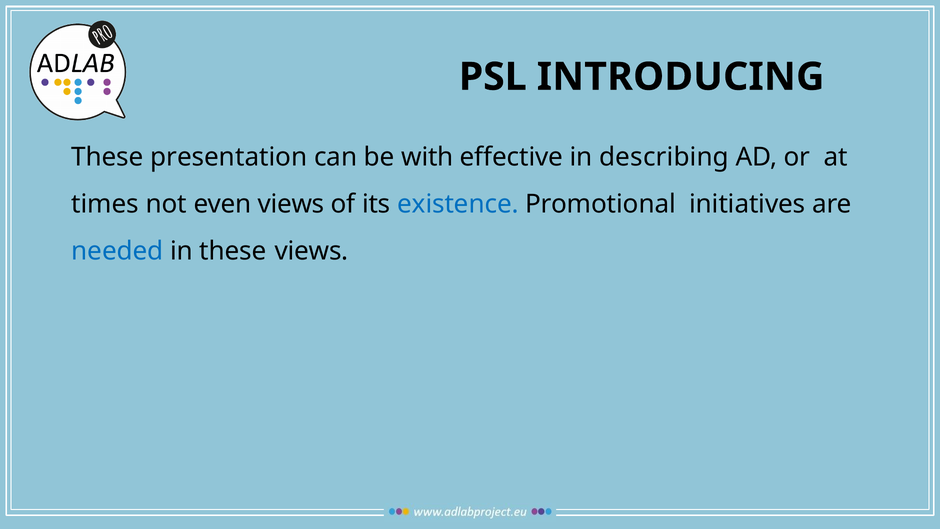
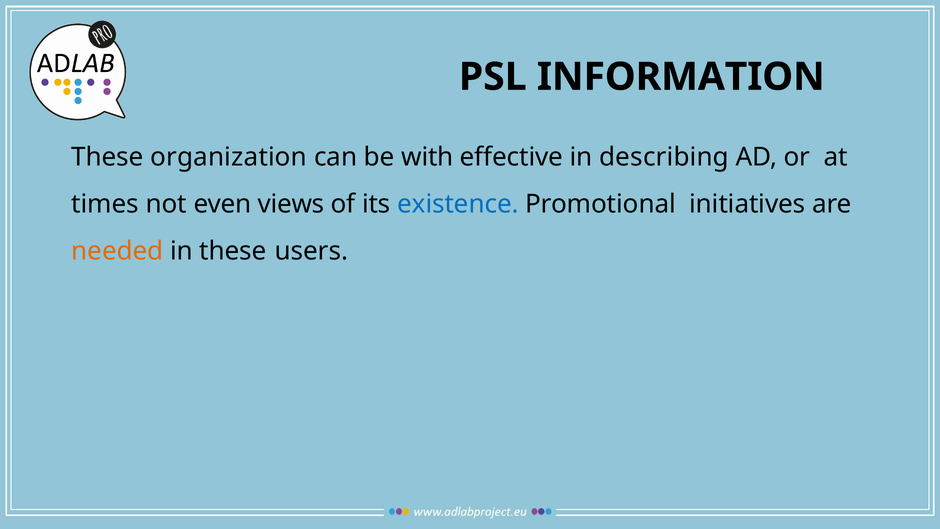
INTRODUCING: INTRODUCING -> INFORMATION
presentation: presentation -> organization
needed colour: blue -> orange
these views: views -> users
